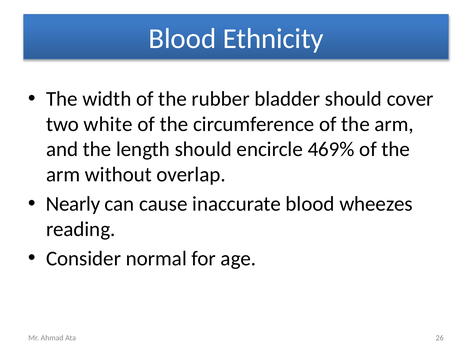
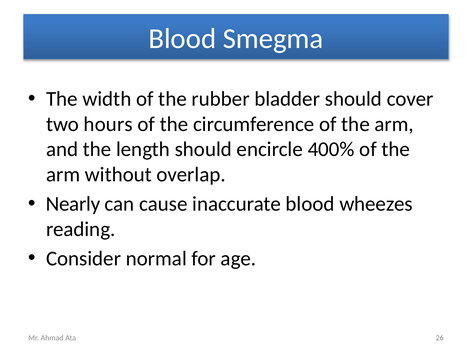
Ethnicity: Ethnicity -> Smegma
white: white -> hours
469%: 469% -> 400%
